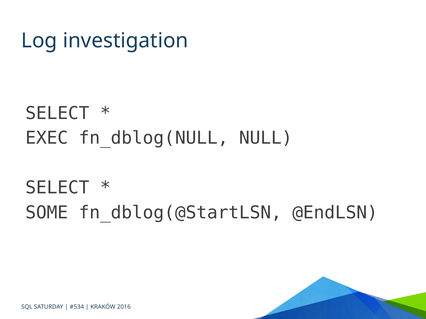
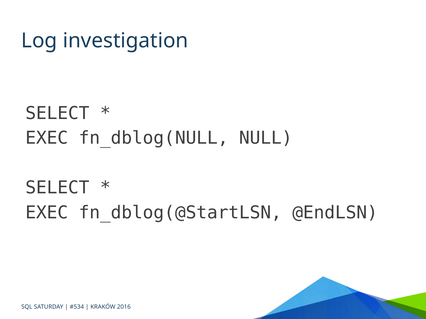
SOME at (47, 213): SOME -> EXEC
